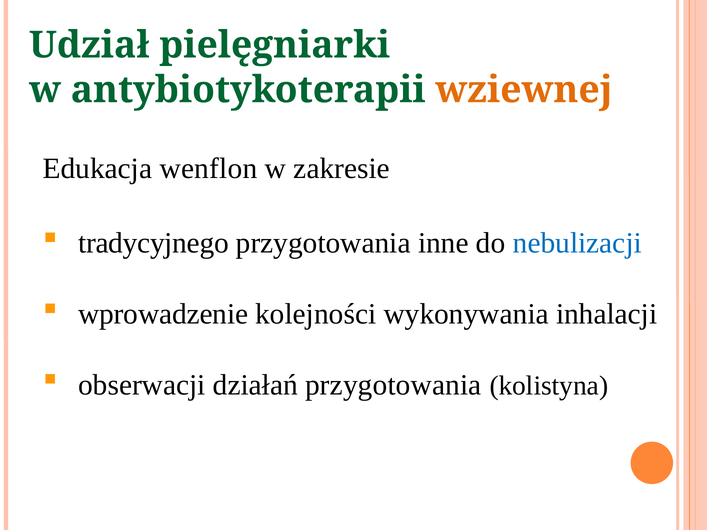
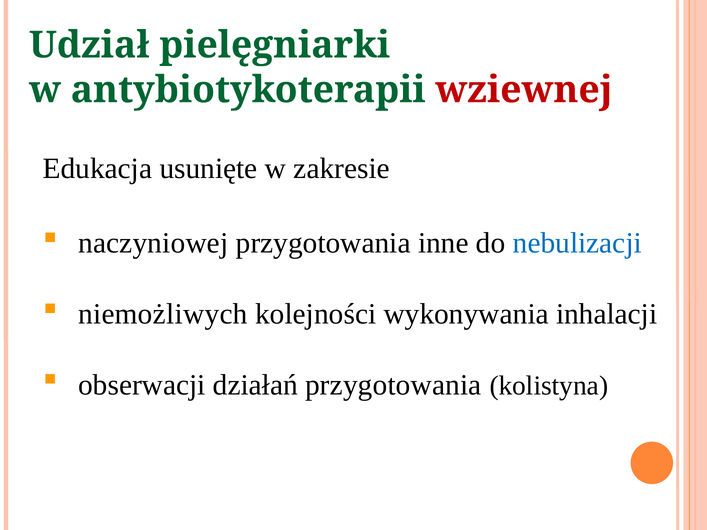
wziewnej colour: orange -> red
wenflon: wenflon -> usunięte
tradycyjnego: tradycyjnego -> naczyniowej
wprowadzenie: wprowadzenie -> niemożliwych
